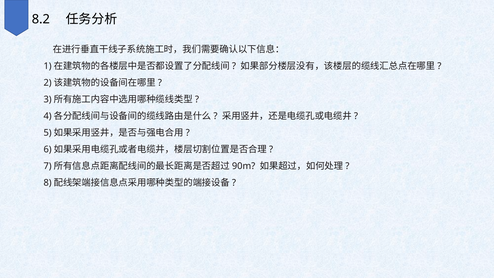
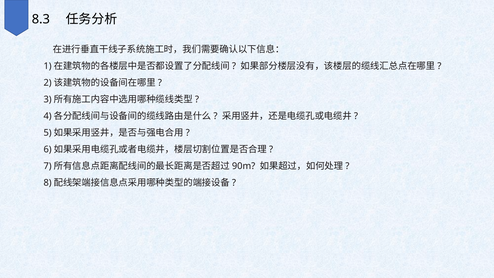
8.2: 8.2 -> 8.3
